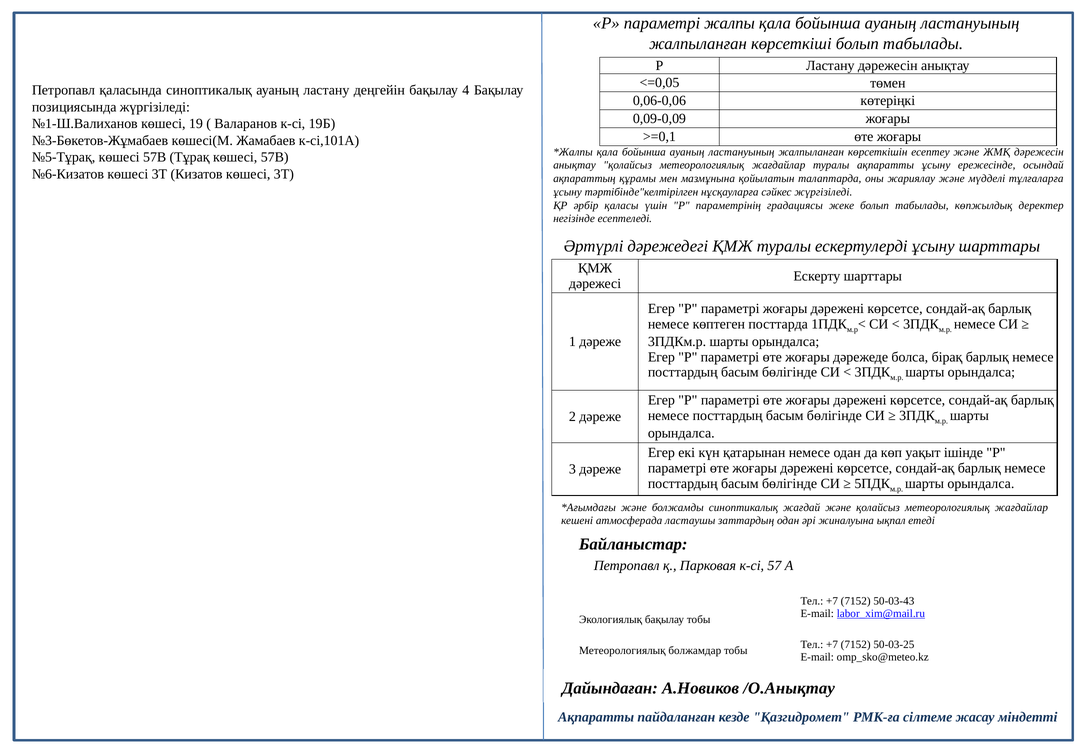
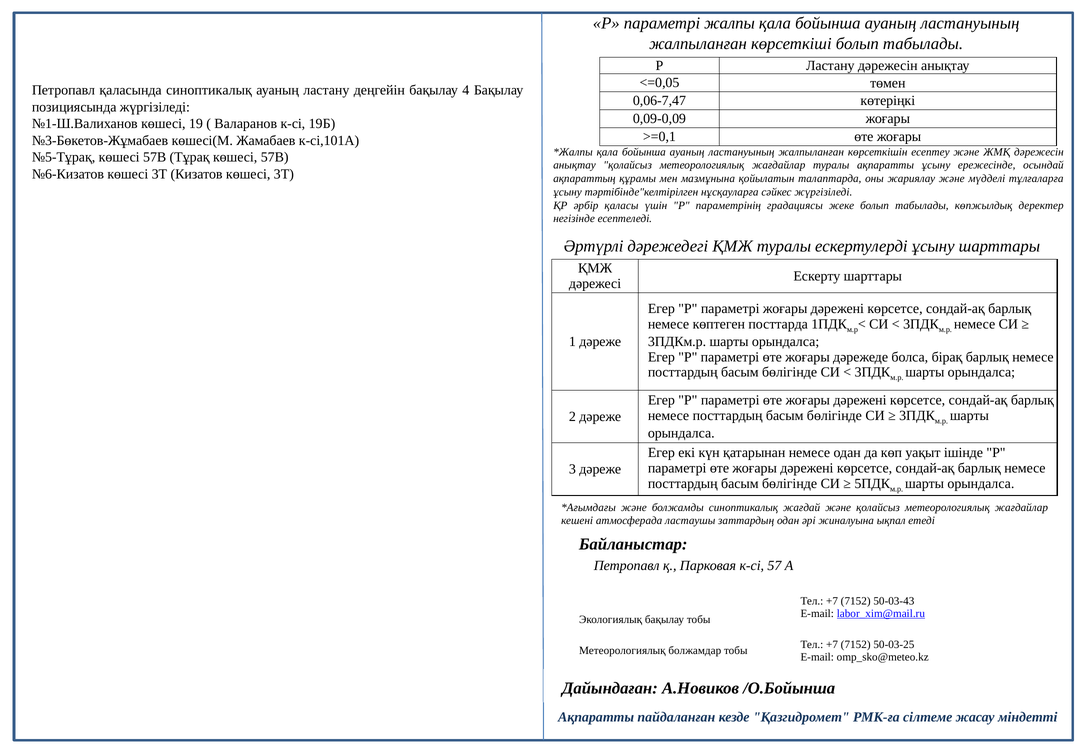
0,06-0,06: 0,06-0,06 -> 0,06-7,47
/О.Анықтау: /О.Анықтау -> /О.Бойынша
